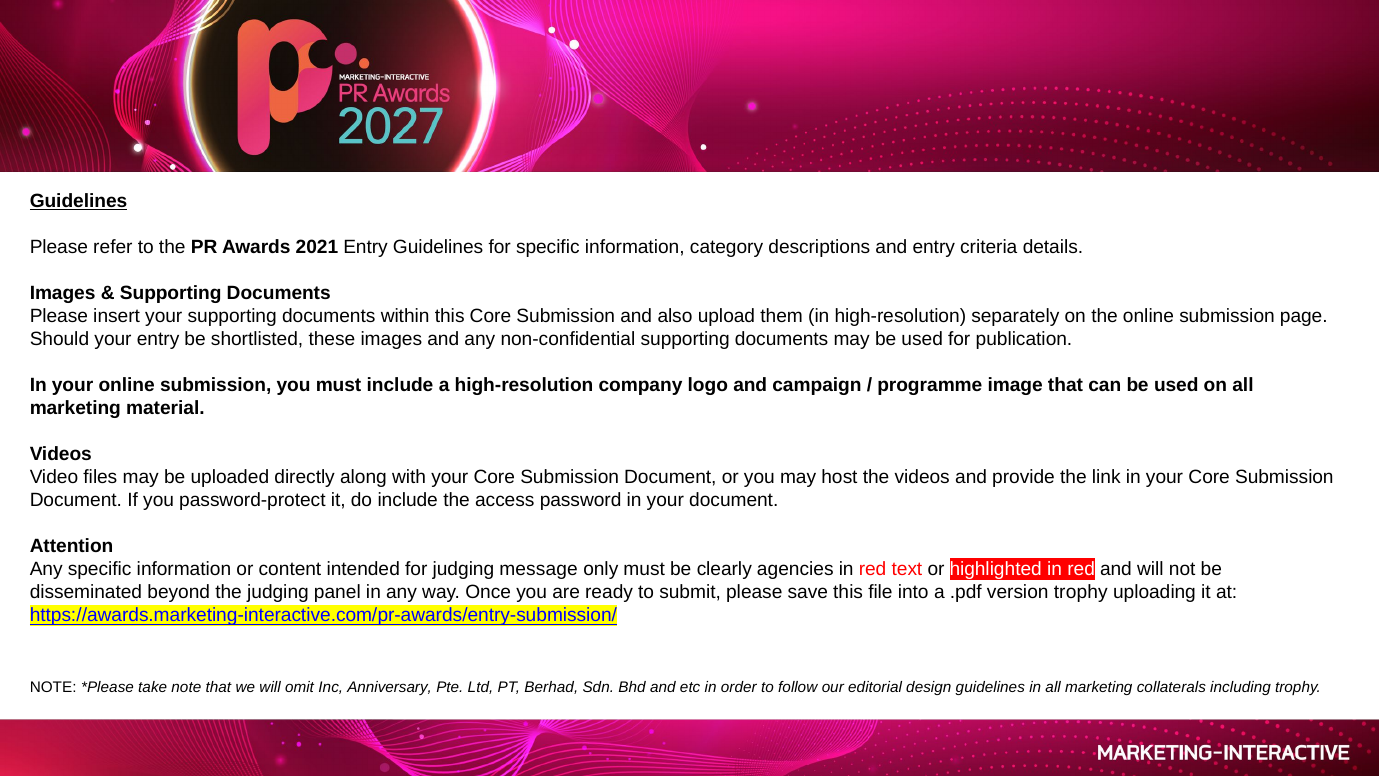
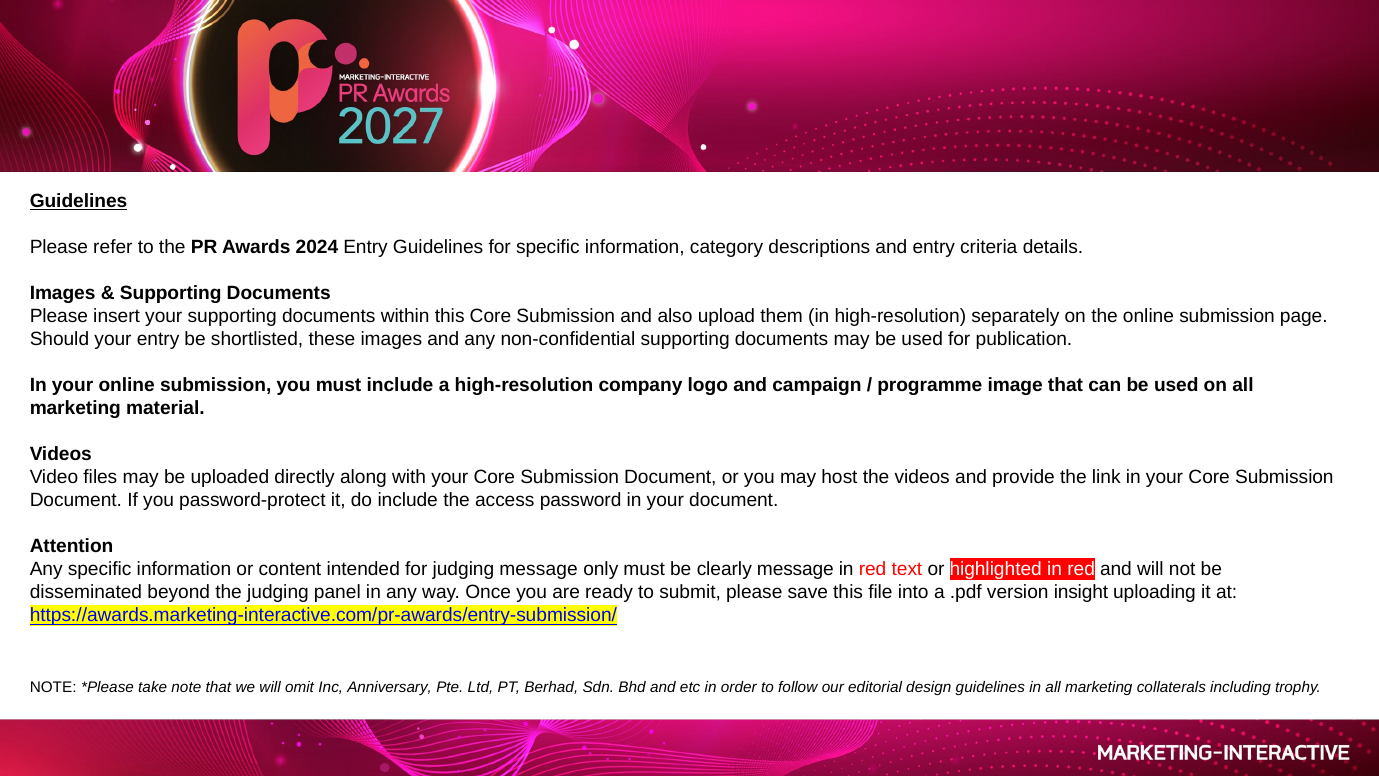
2021: 2021 -> 2024
clearly agencies: agencies -> message
version trophy: trophy -> insight
